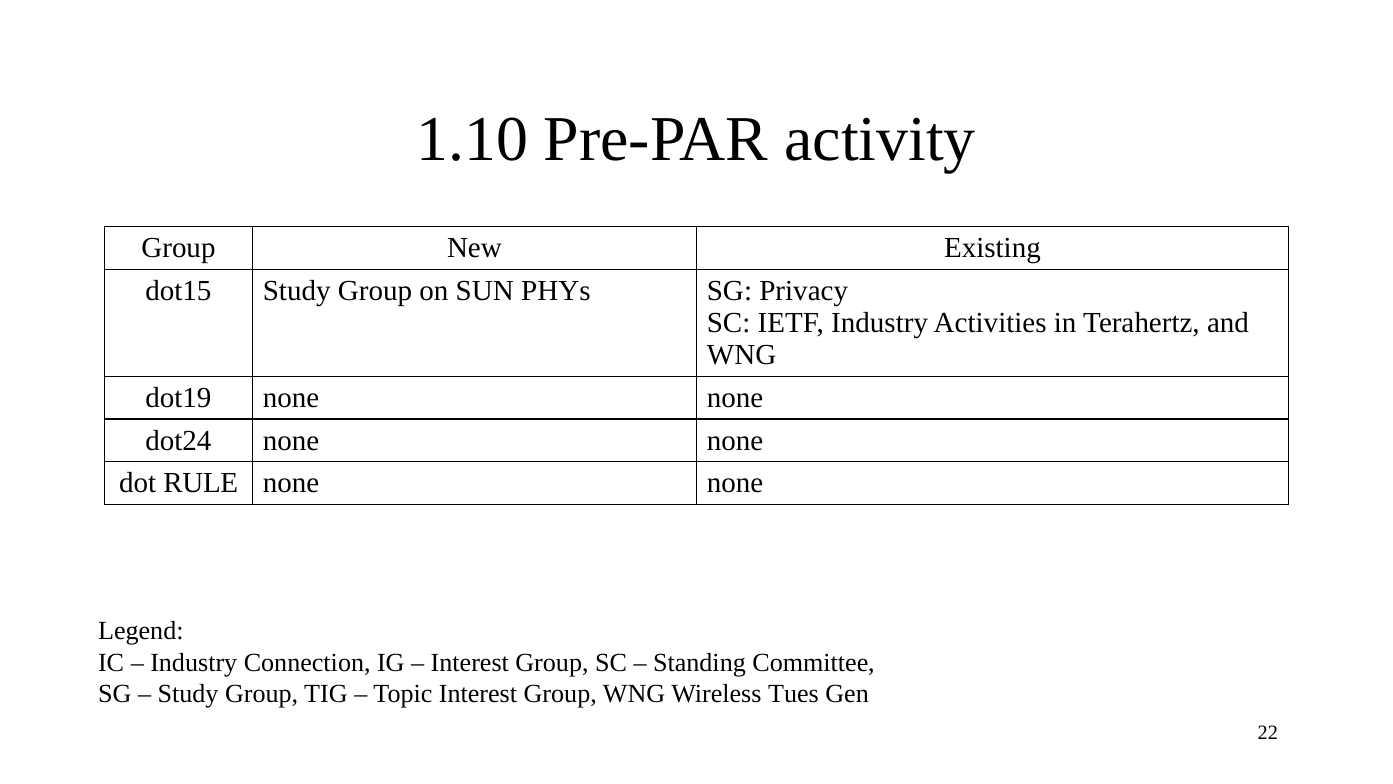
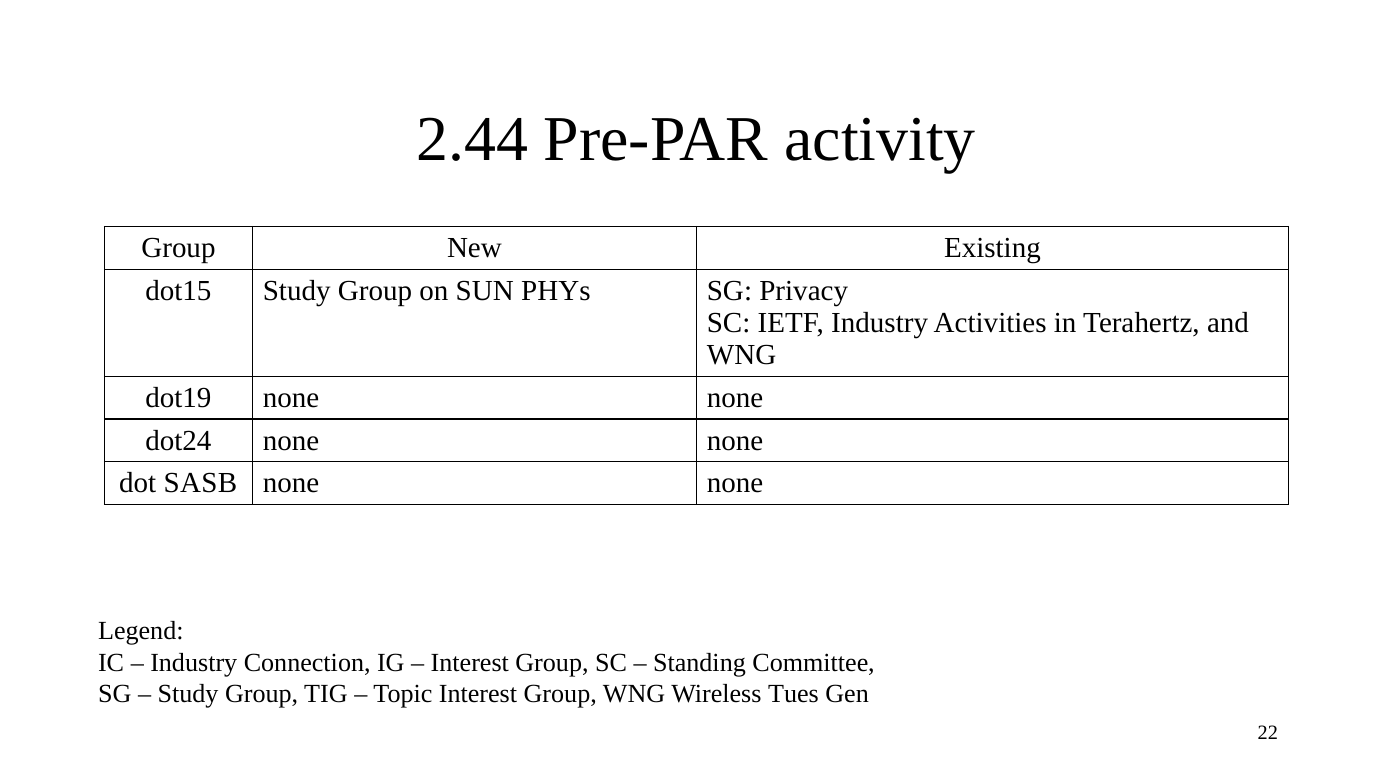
1.10: 1.10 -> 2.44
RULE: RULE -> SASB
